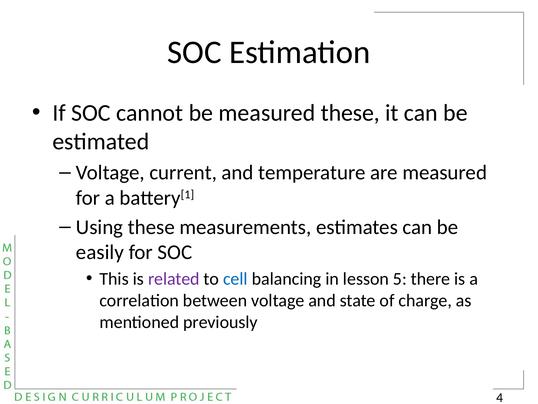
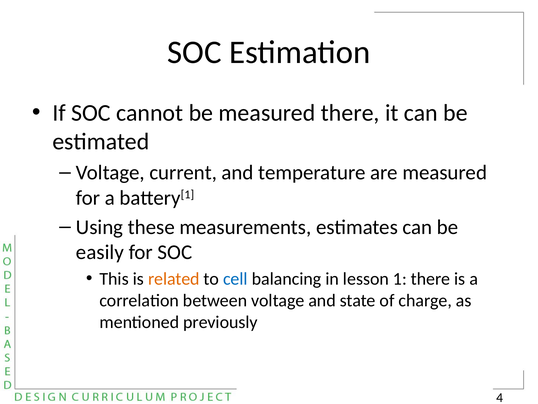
measured these: these -> there
related colour: purple -> orange
5: 5 -> 1
